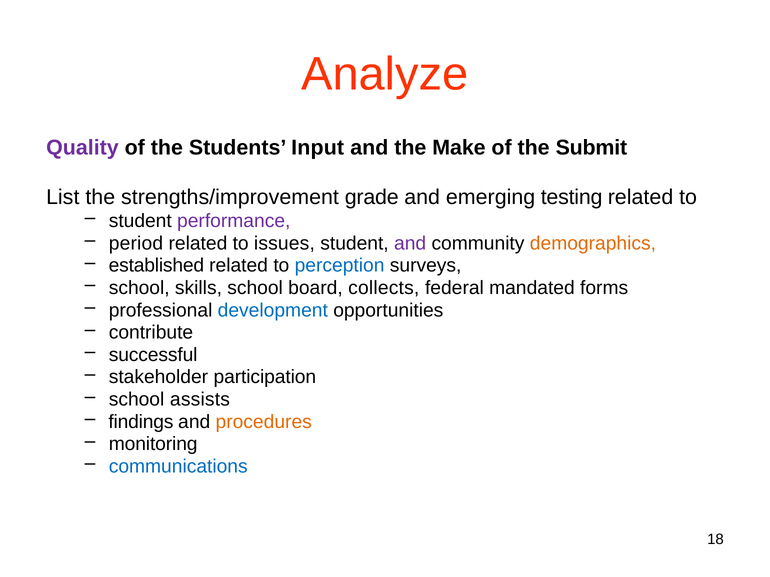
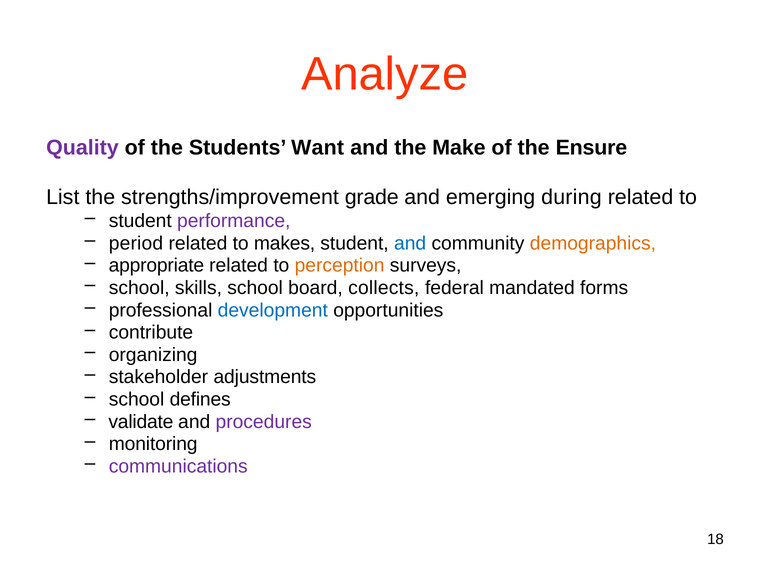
Input: Input -> Want
Submit: Submit -> Ensure
testing: testing -> during
issues: issues -> makes
and at (410, 243) colour: purple -> blue
established: established -> appropriate
perception colour: blue -> orange
successful: successful -> organizing
participation: participation -> adjustments
assists: assists -> defines
findings: findings -> validate
procedures colour: orange -> purple
communications colour: blue -> purple
